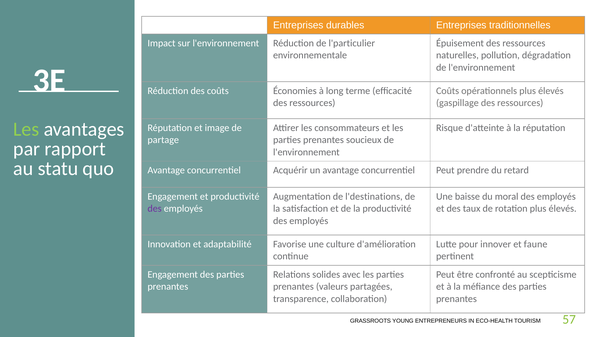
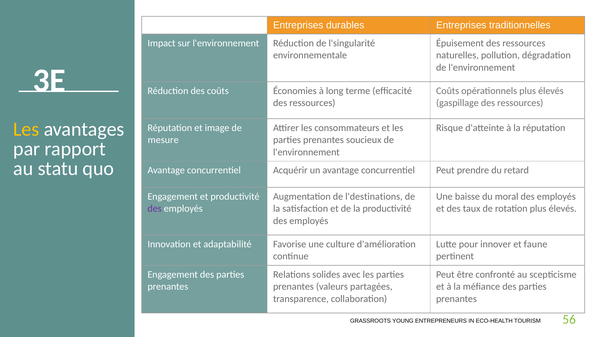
l'particulier: l'particulier -> l'singularité
Les at (26, 129) colour: light green -> yellow
partage: partage -> mesure
57: 57 -> 56
